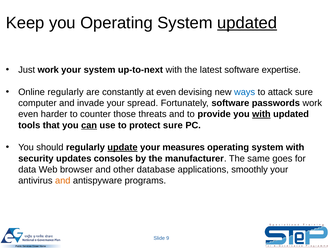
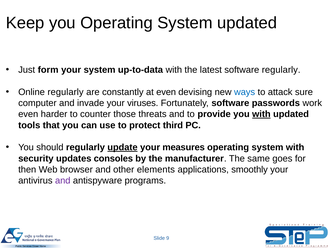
updated at (247, 23) underline: present -> none
Just work: work -> form
up-to-next: up-to-next -> up-to-data
software expertise: expertise -> regularly
spread: spread -> viruses
can underline: present -> none
protect sure: sure -> third
data: data -> then
database: database -> elements
and at (63, 180) colour: orange -> purple
